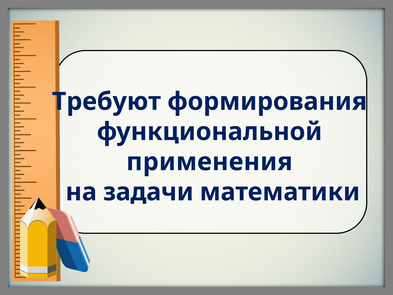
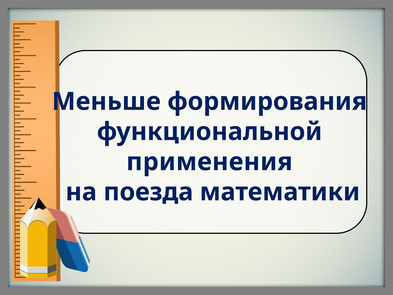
Требуют: Требуют -> Меньше
задачи: задачи -> поезда
